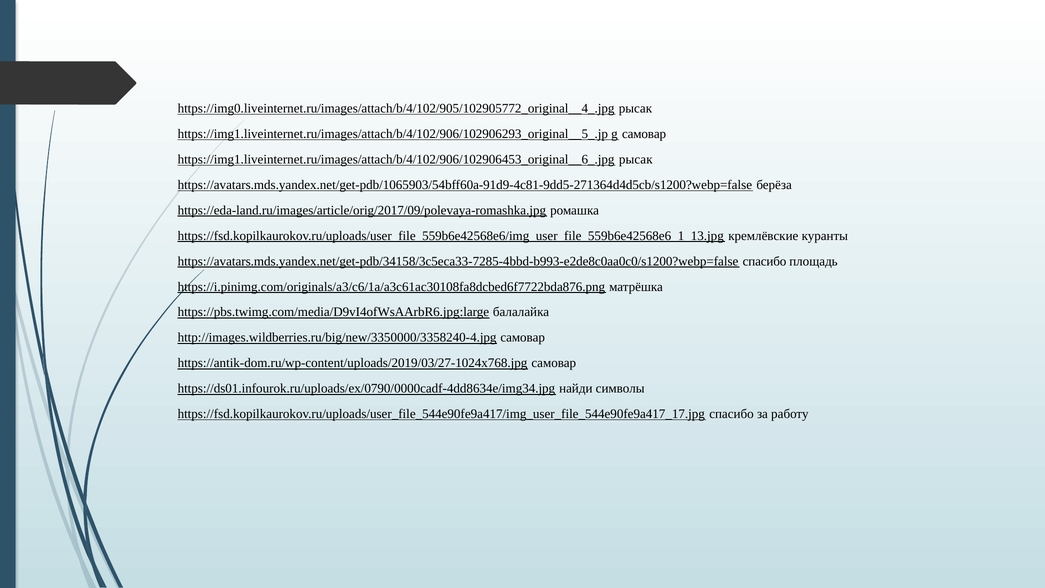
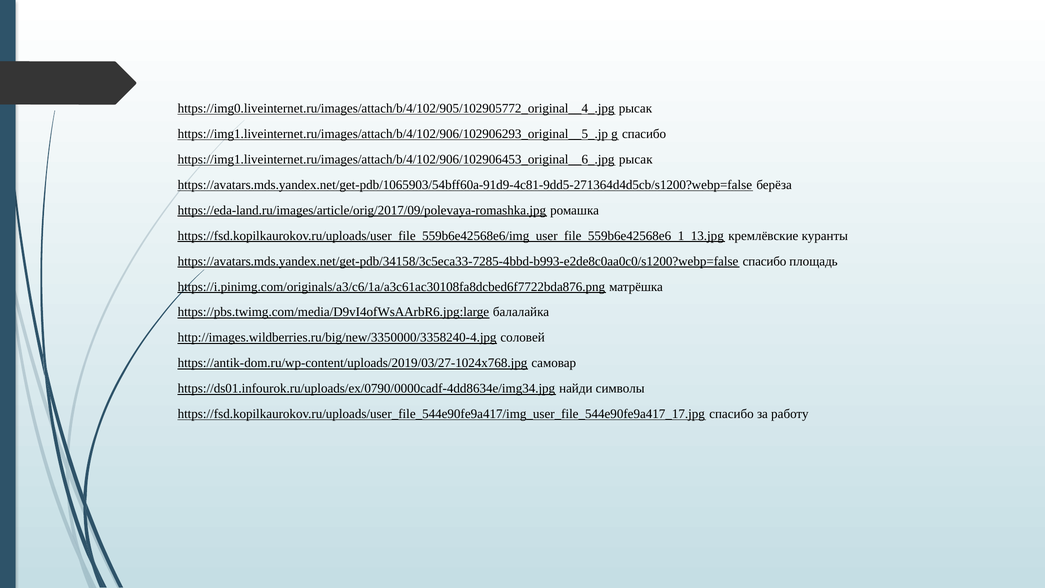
g самовар: самовар -> спасибо
http://images.wildberries.ru/big/new/3350000/3358240-4.jpg самовар: самовар -> соловей
